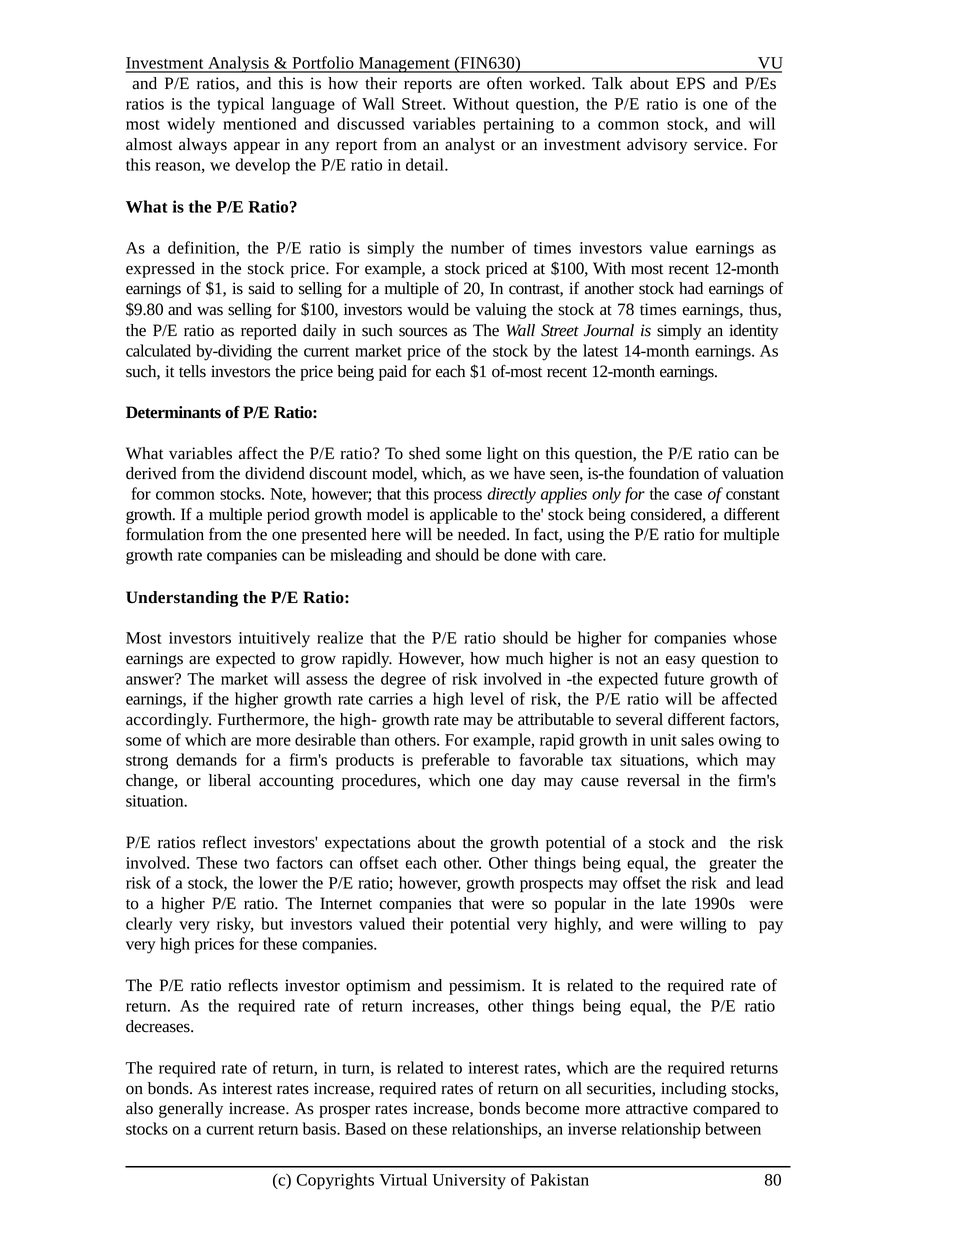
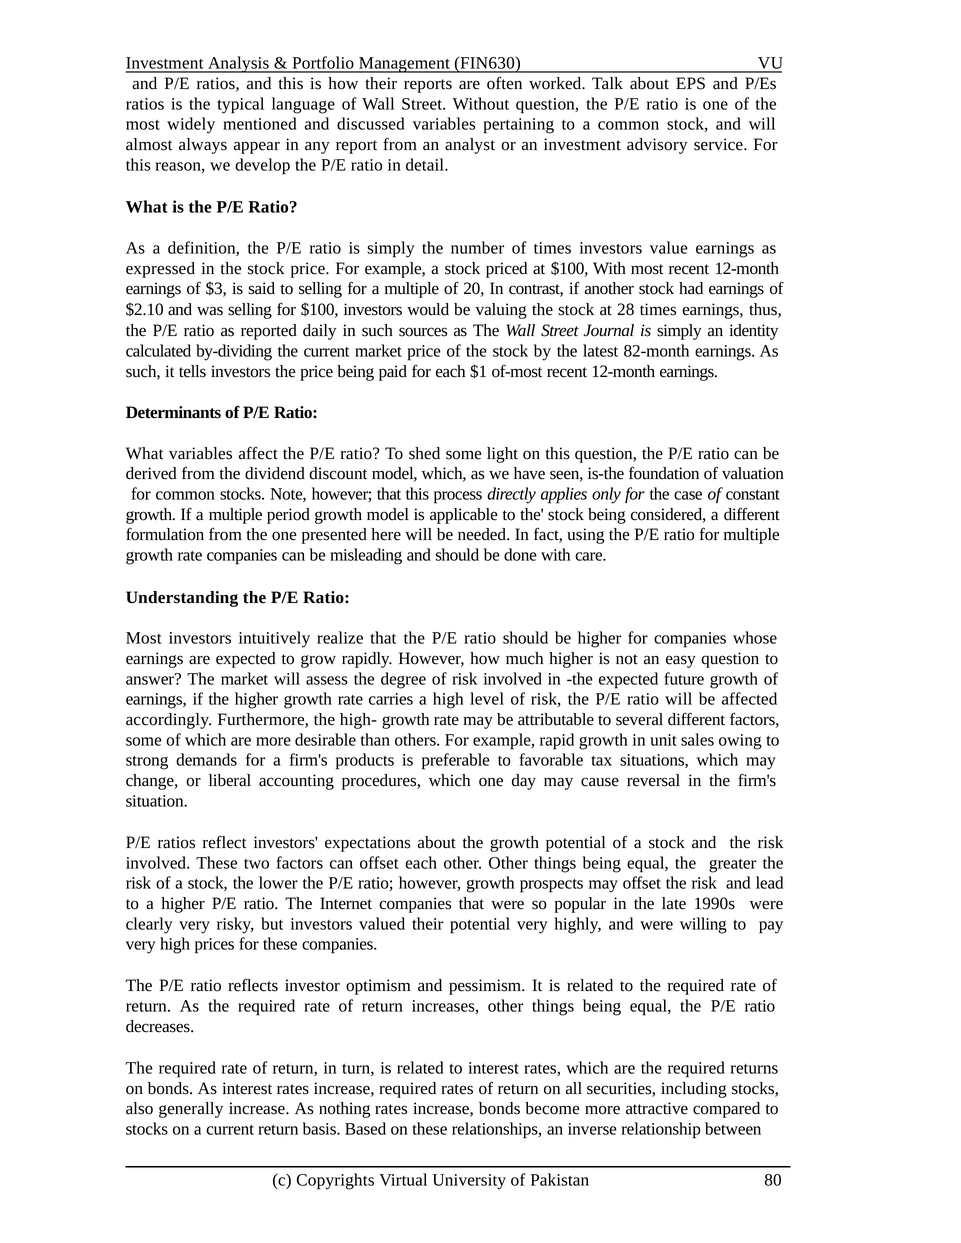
of $1: $1 -> $3
$9.80: $9.80 -> $2.10
78: 78 -> 28
14-month: 14-month -> 82-month
prosper: prosper -> nothing
